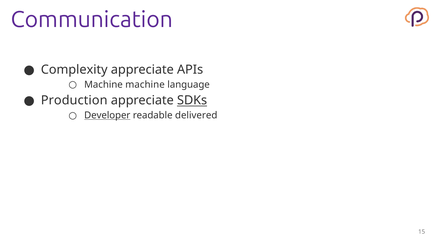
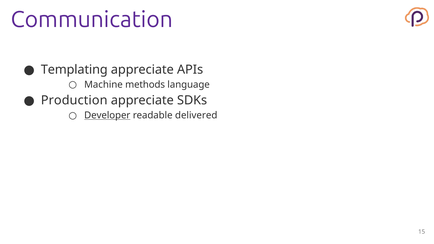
Complexity: Complexity -> Templating
Machine machine: machine -> methods
SDKs underline: present -> none
